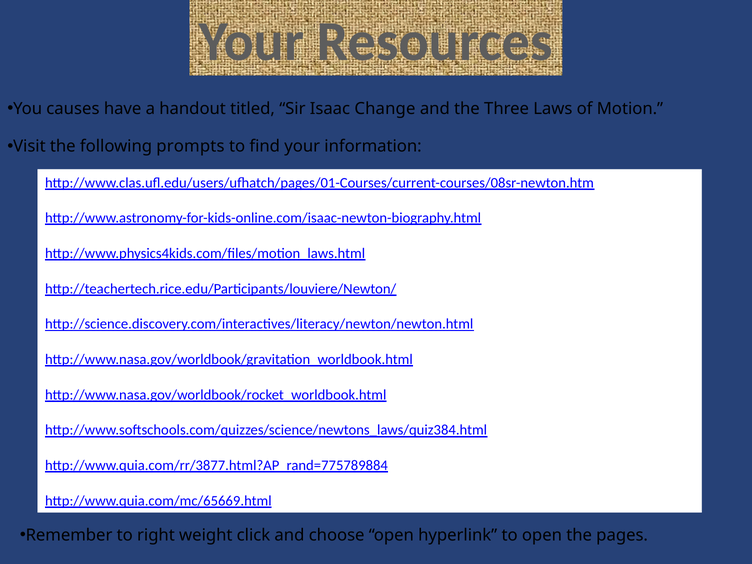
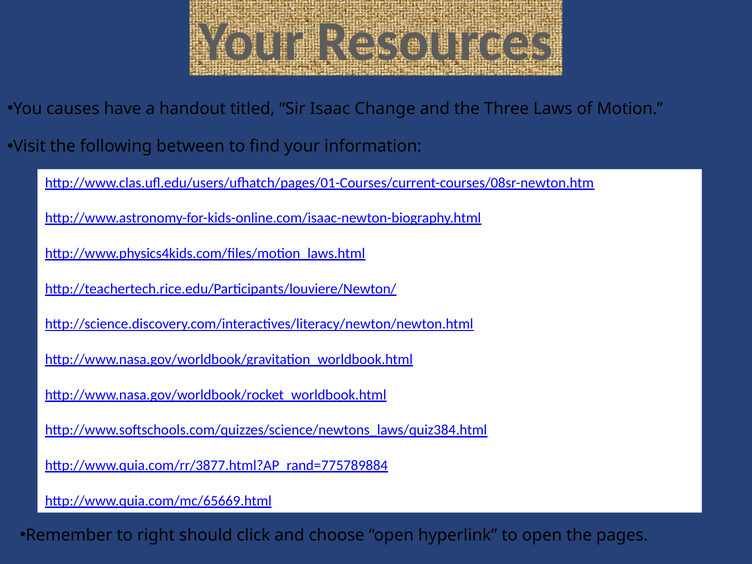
prompts: prompts -> between
weight: weight -> should
